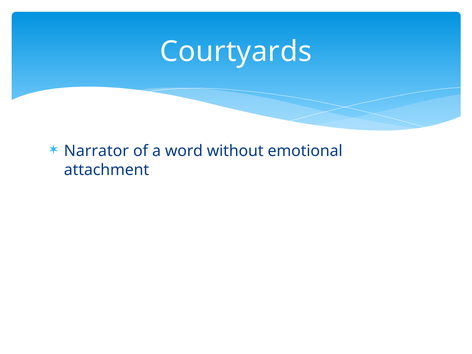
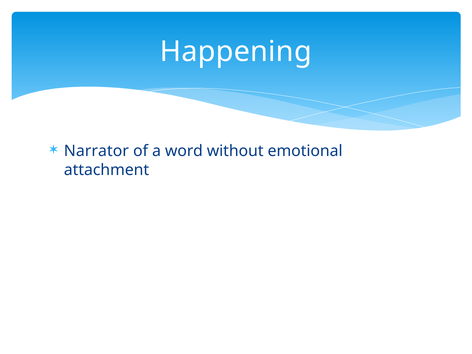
Courtyards: Courtyards -> Happening
